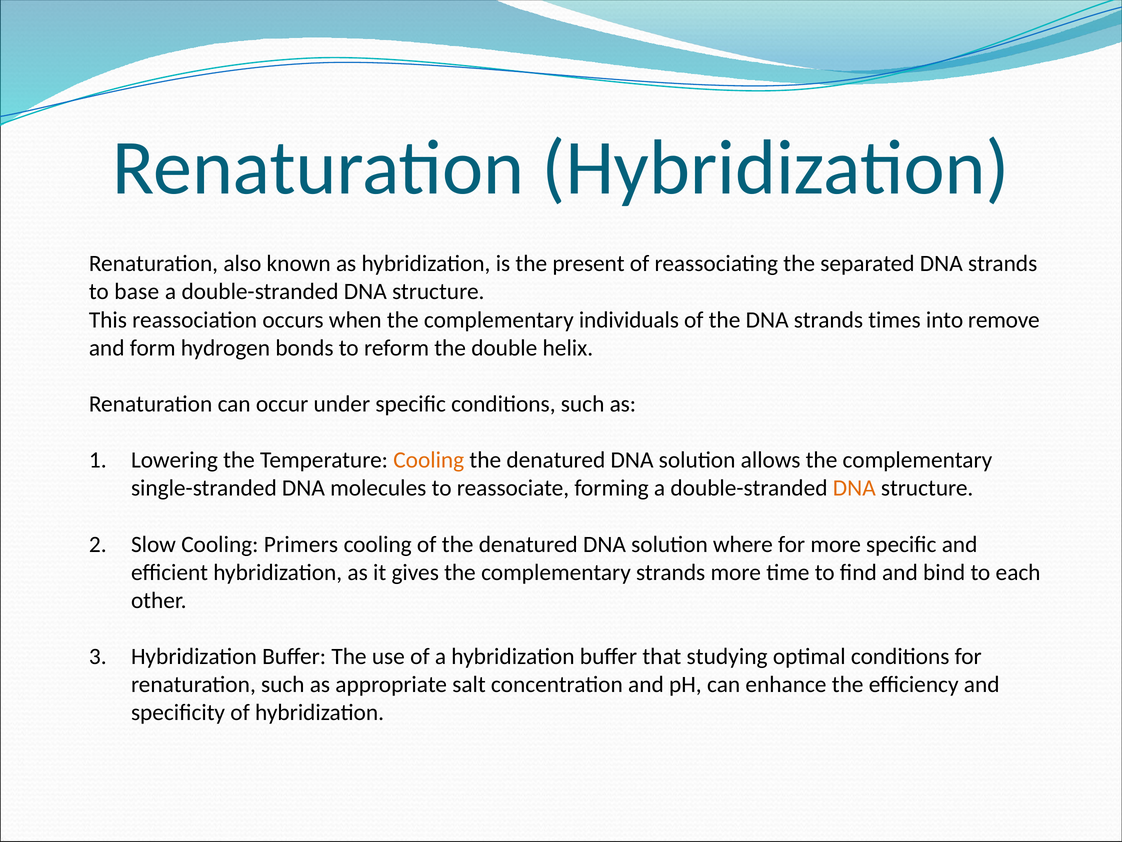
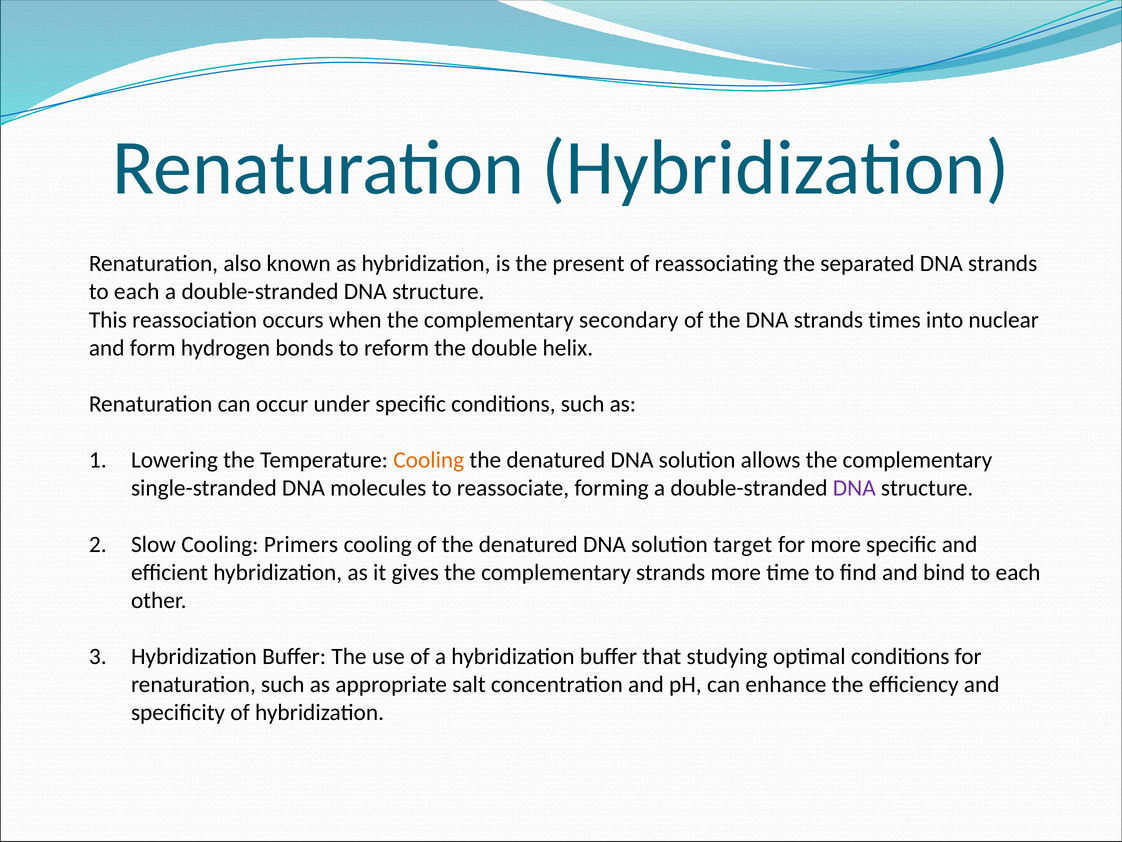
base at (137, 292): base -> each
individuals: individuals -> secondary
remove: remove -> nuclear
DNA at (854, 488) colour: orange -> purple
where: where -> target
